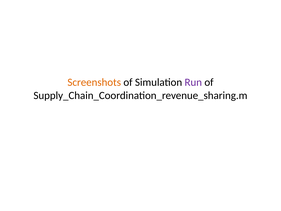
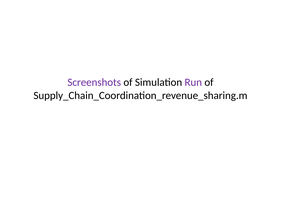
Screenshots colour: orange -> purple
